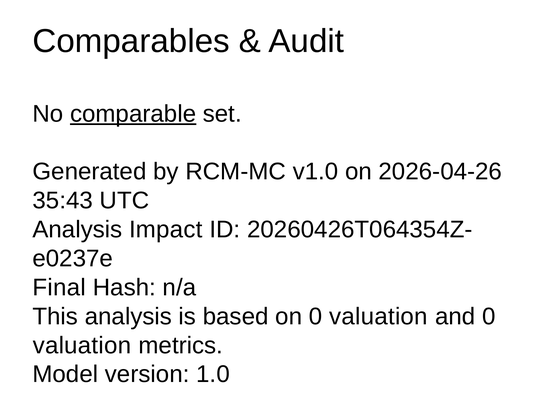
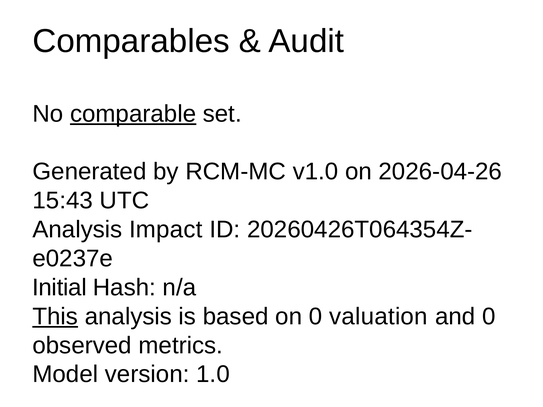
35:43: 35:43 -> 15:43
Final: Final -> Initial
This underline: none -> present
valuation at (82, 346): valuation -> observed
